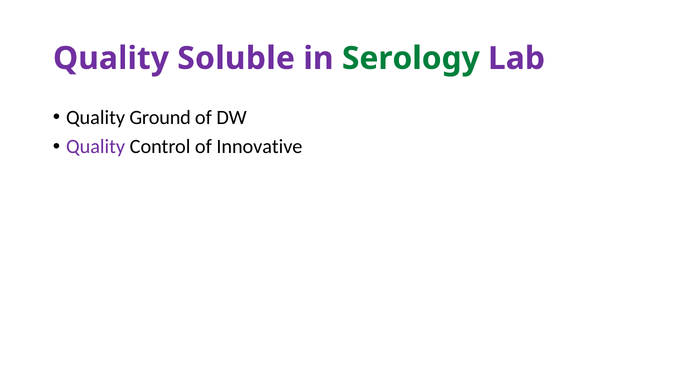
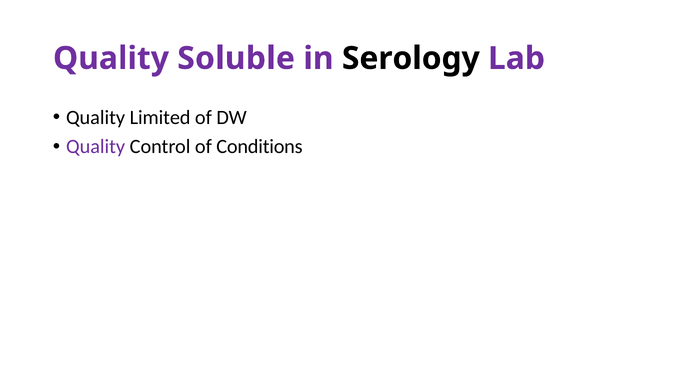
Serology colour: green -> black
Ground: Ground -> Limited
Innovative: Innovative -> Conditions
